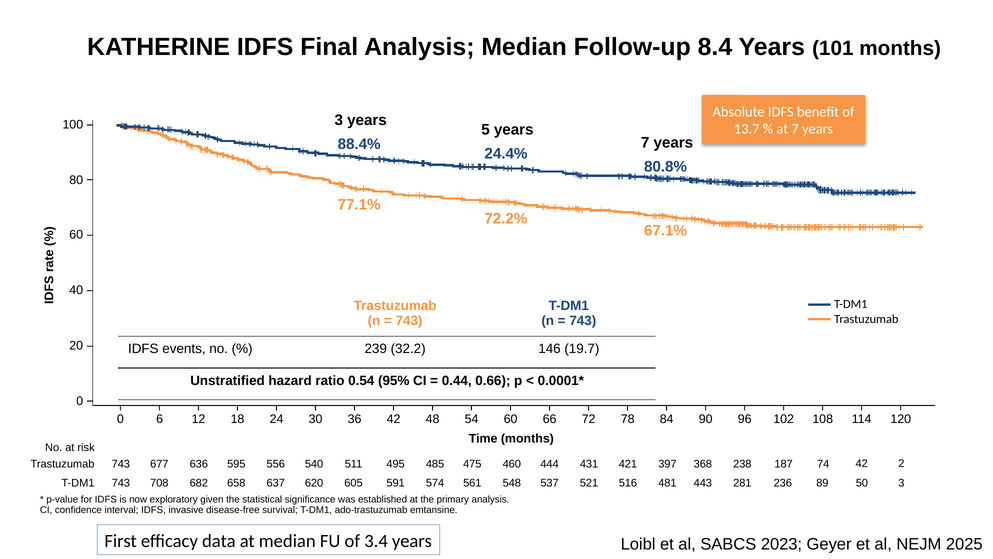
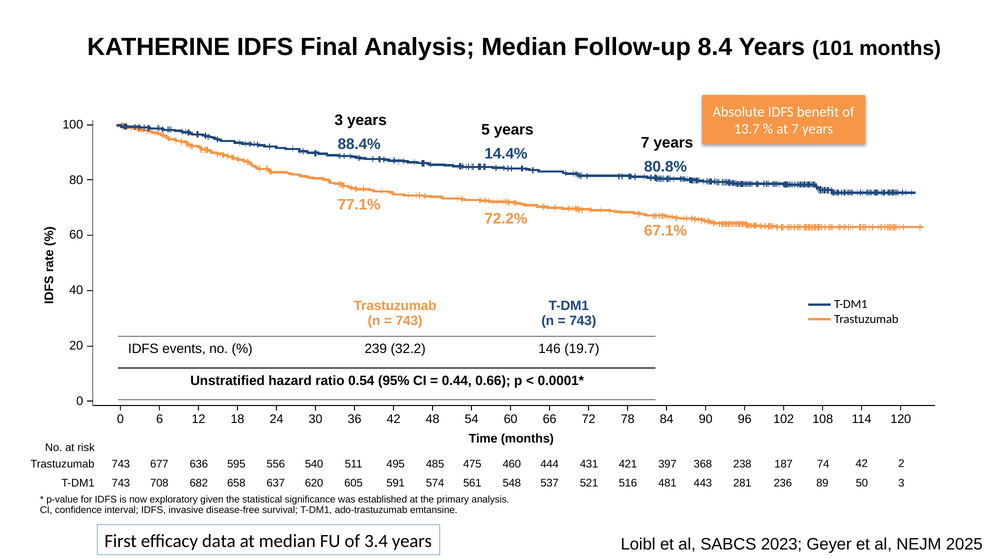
24.4%: 24.4% -> 14.4%
